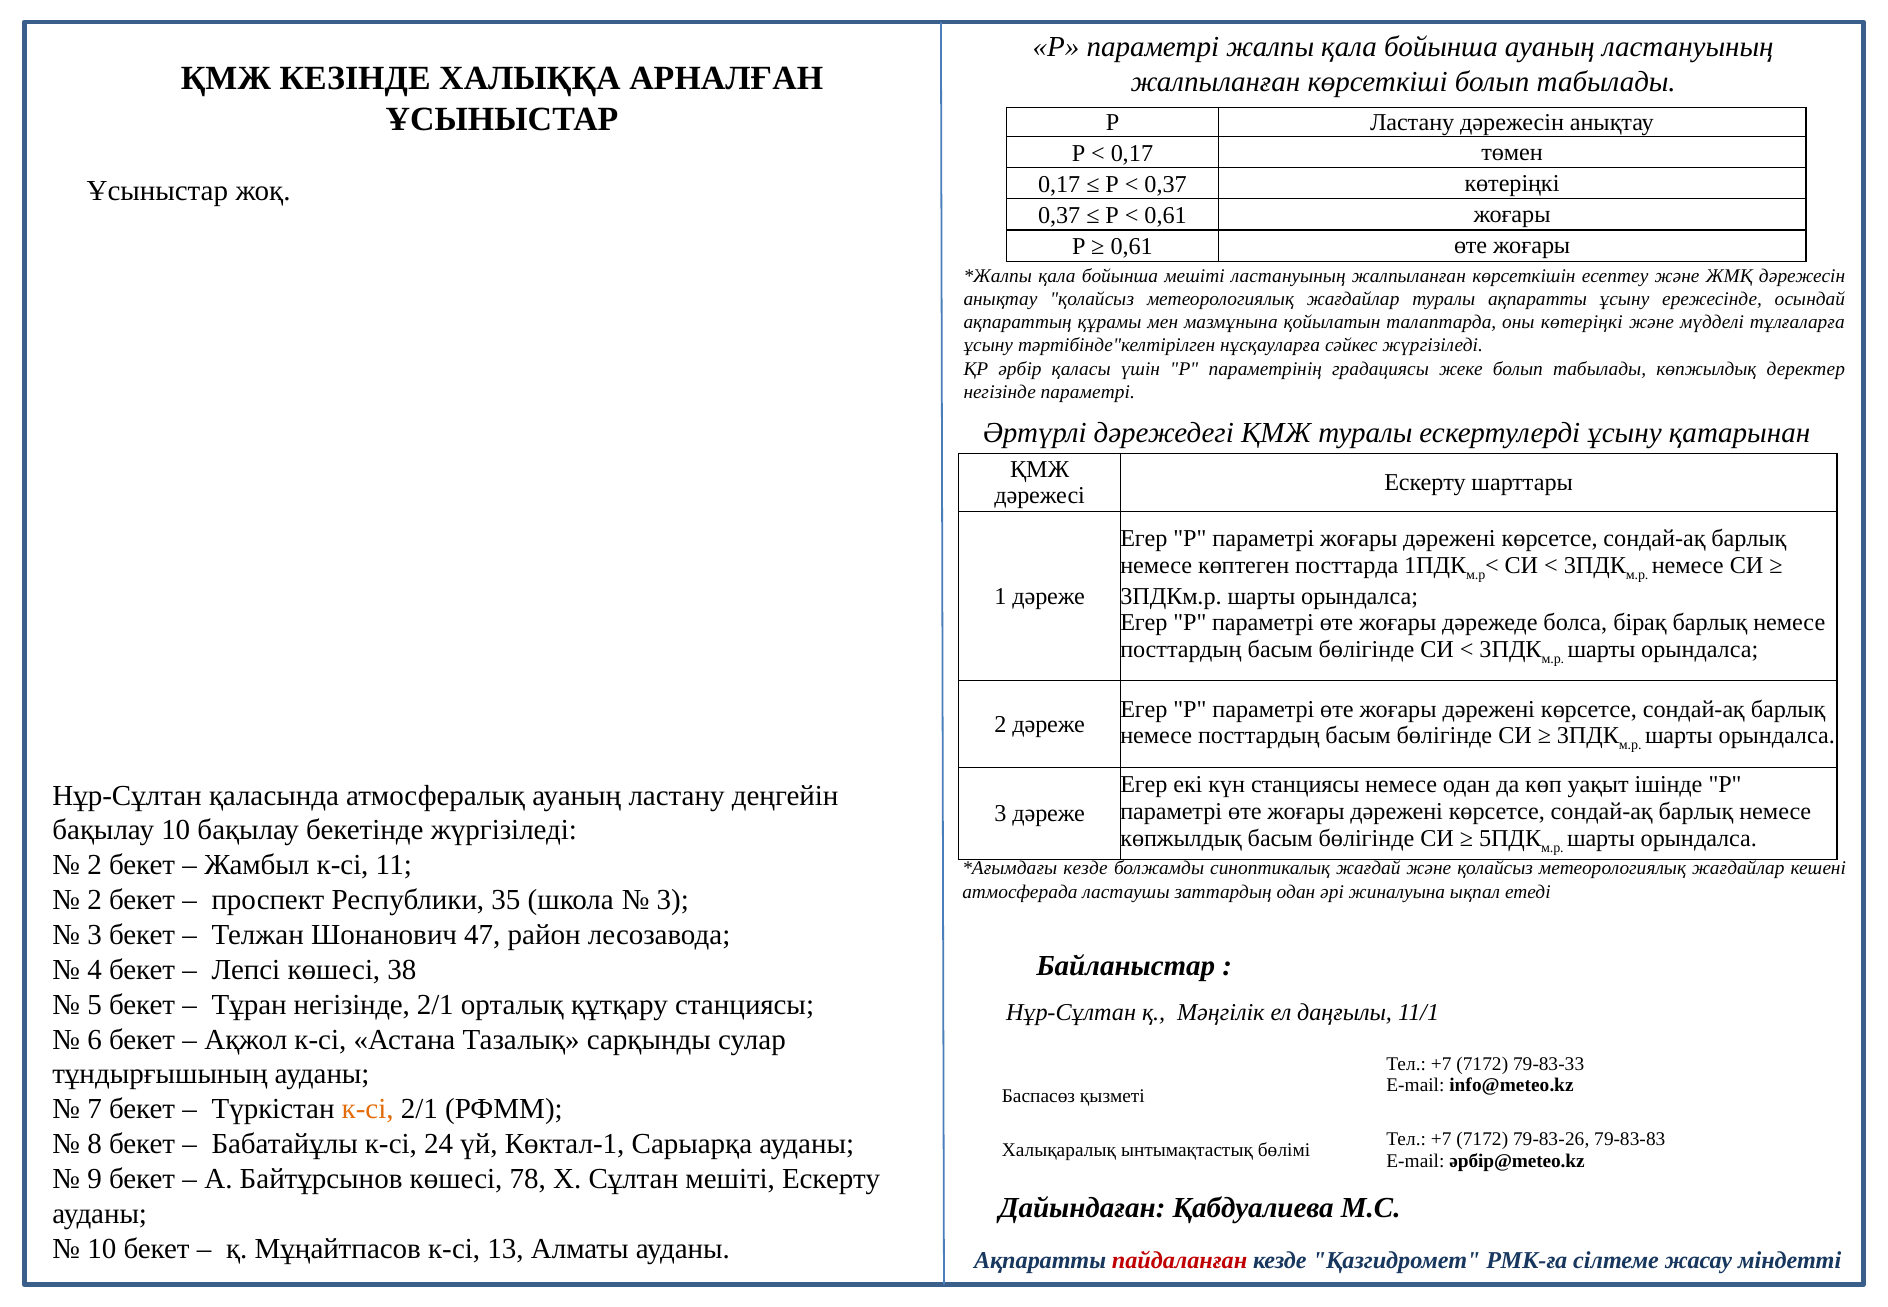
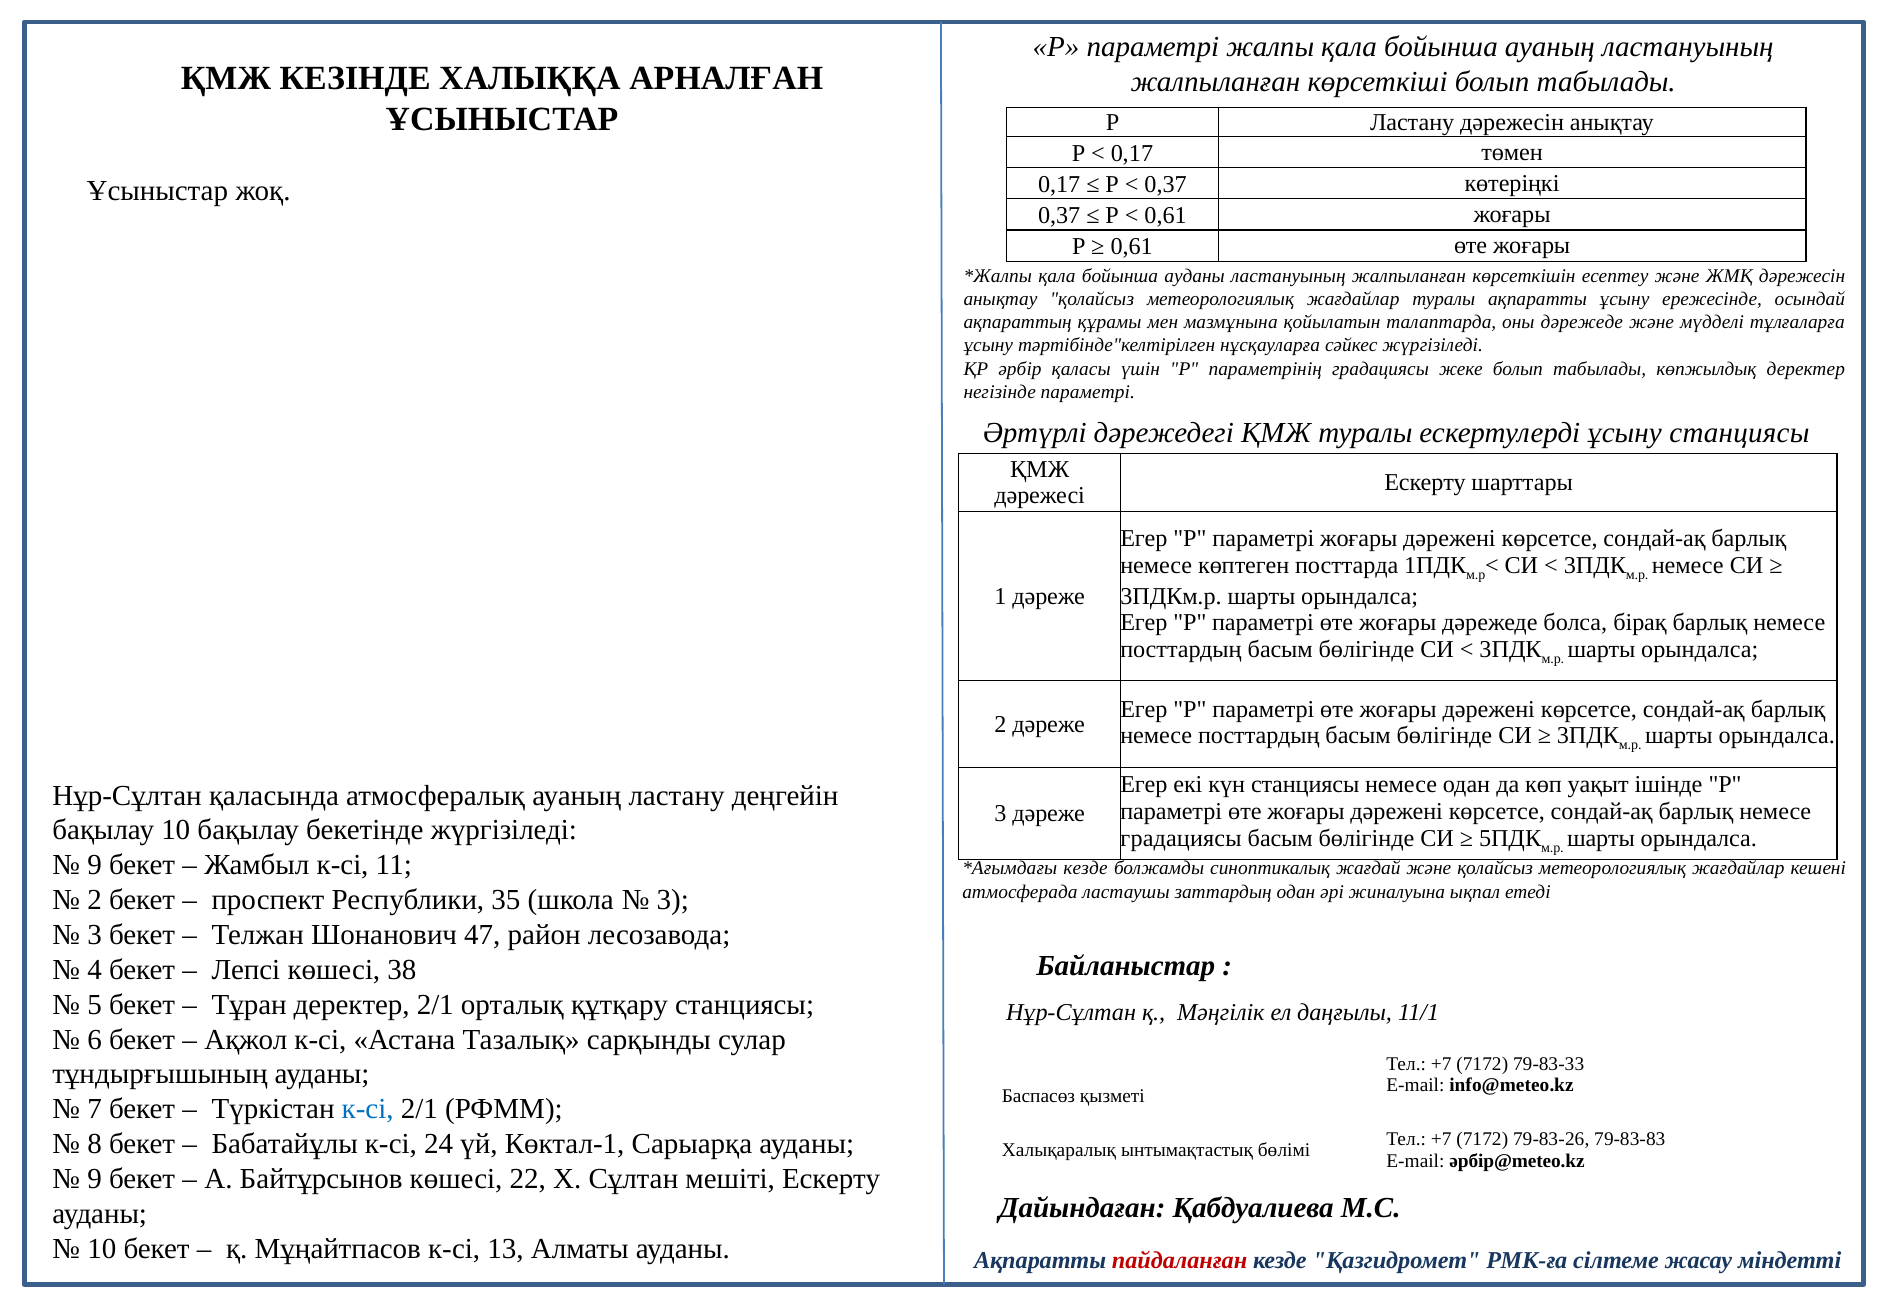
бойынша мешіті: мешіті -> ауданы
оны көтеріңкі: көтеріңкі -> дәрежеде
ұсыну қатарынан: қатарынан -> станциясы
көпжылдық at (1181, 838): көпжылдық -> градациясы
2 at (95, 865): 2 -> 9
Тұран негізінде: негізінде -> деректер
к-сі at (368, 1109) colour: orange -> blue
78: 78 -> 22
